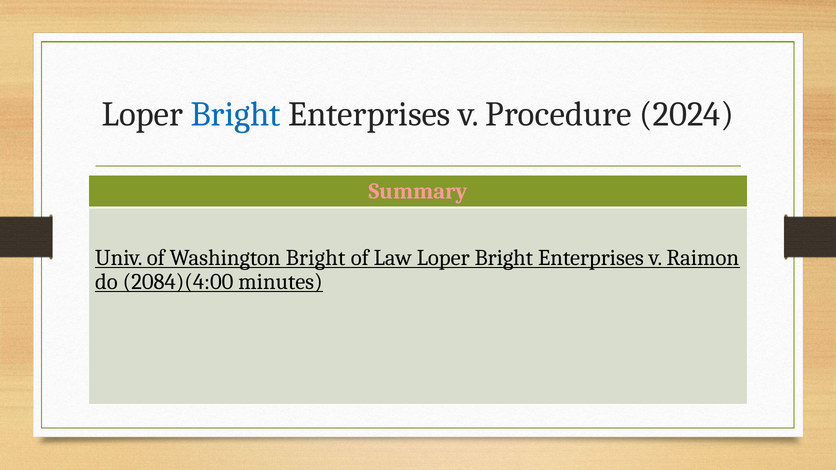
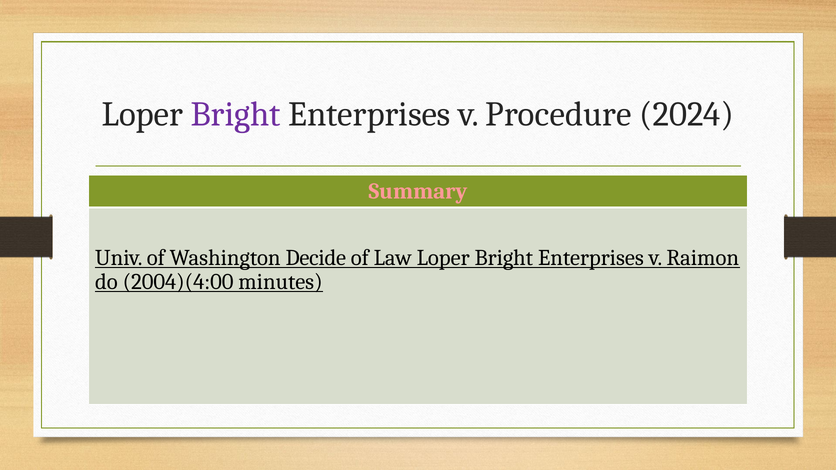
Bright at (236, 114) colour: blue -> purple
Washington Bright: Bright -> Decide
2084)(4:00: 2084)(4:00 -> 2004)(4:00
